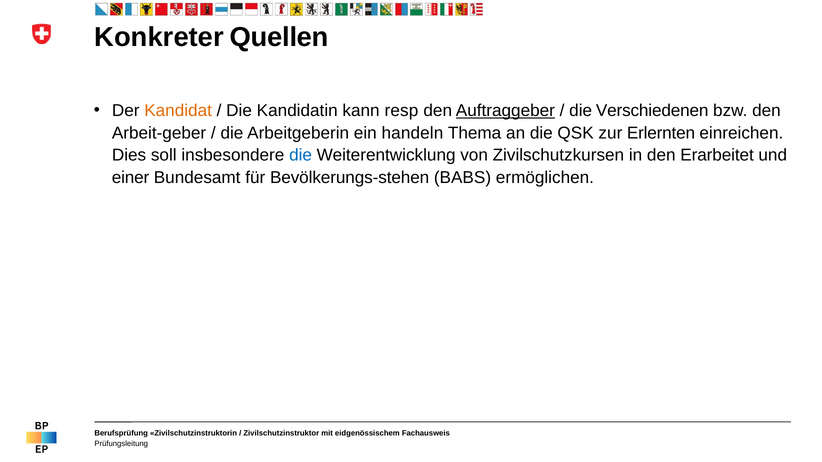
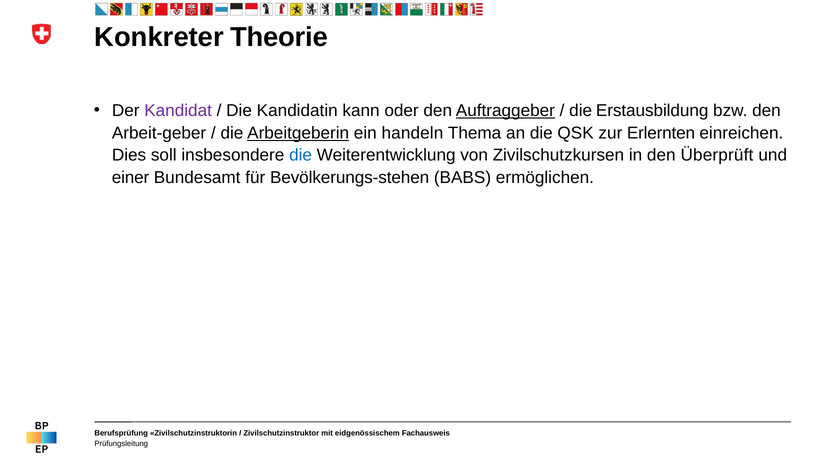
Quellen: Quellen -> Theorie
Kandidat colour: orange -> purple
resp: resp -> oder
Verschiedenen: Verschiedenen -> Erstausbildung
Arbeitgeberin underline: none -> present
Erarbeitet: Erarbeitet -> Überprüft
